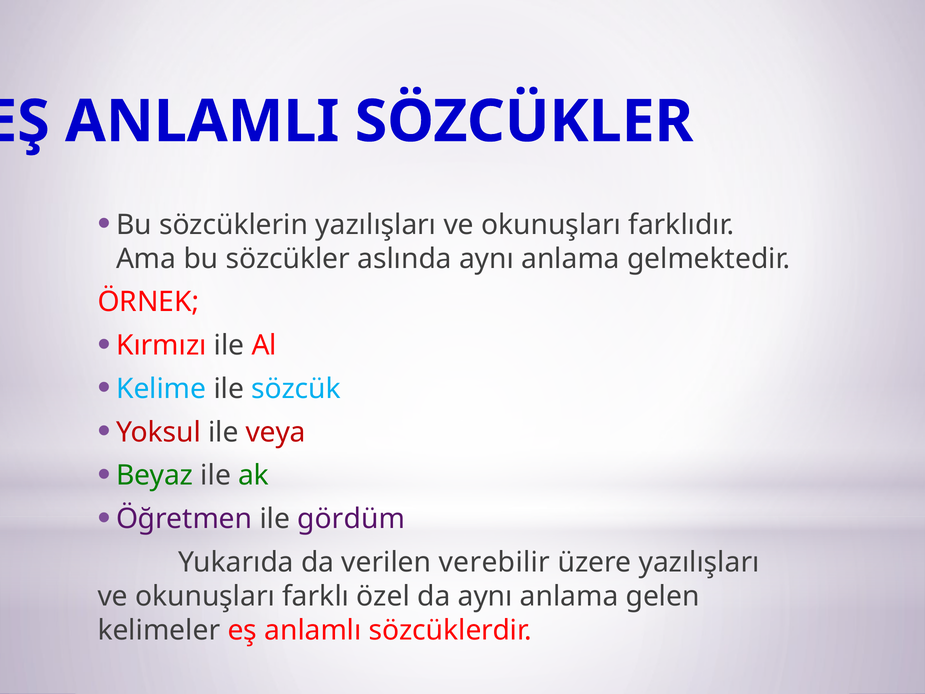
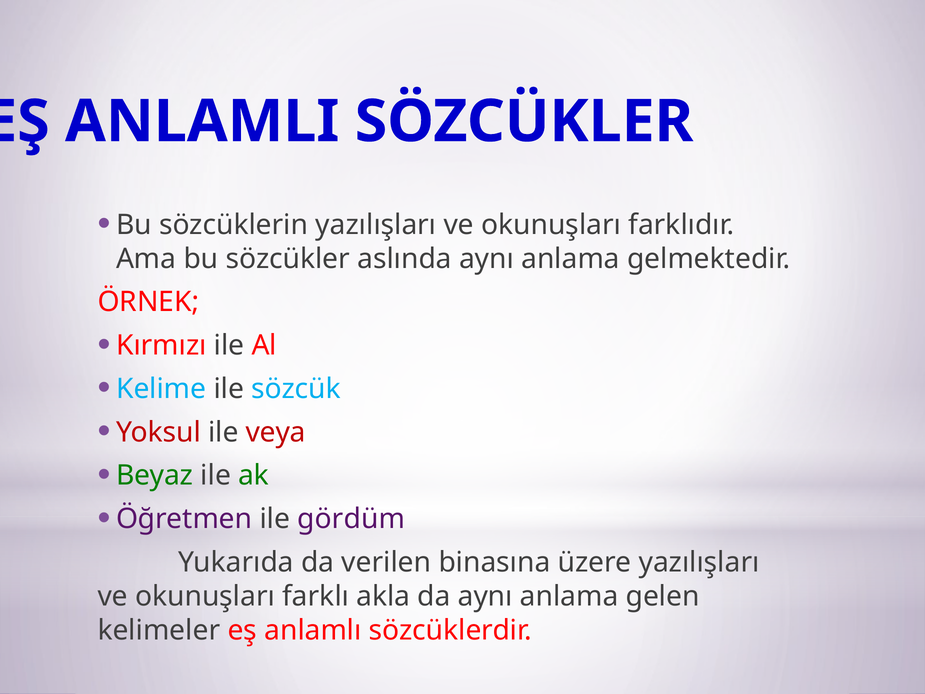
verebilir: verebilir -> binasına
özel: özel -> akla
